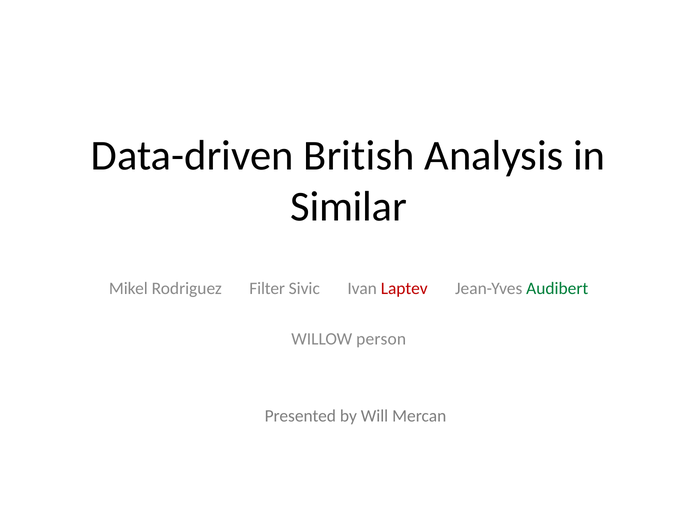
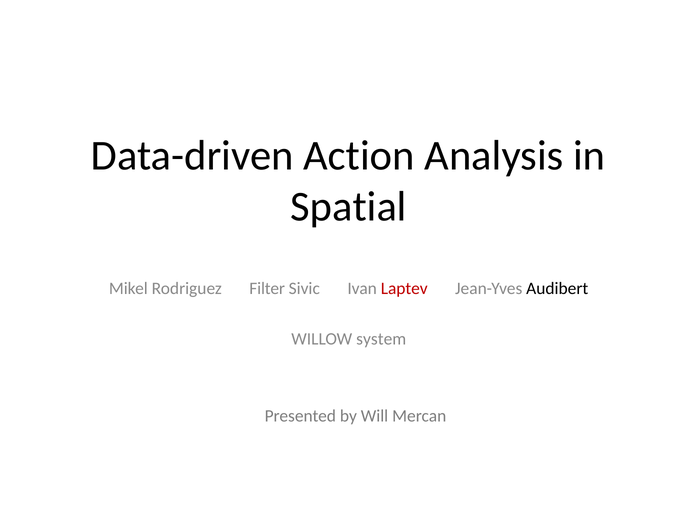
British: British -> Action
Similar: Similar -> Spatial
Audibert colour: green -> black
person: person -> system
